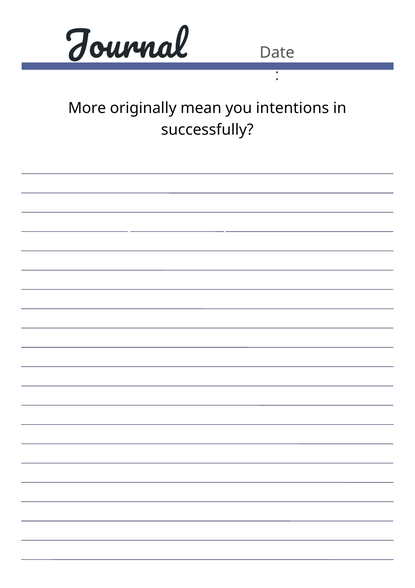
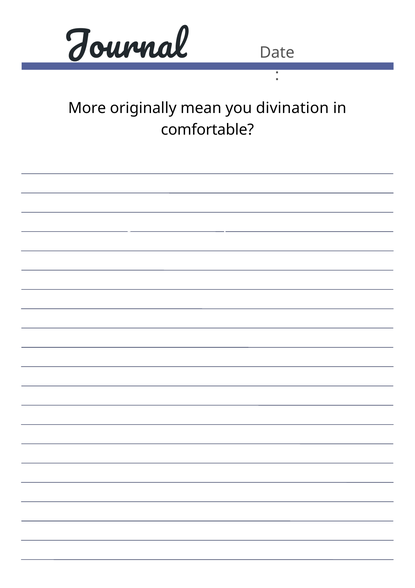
intentions: intentions -> divination
successfully: successfully -> comfortable
